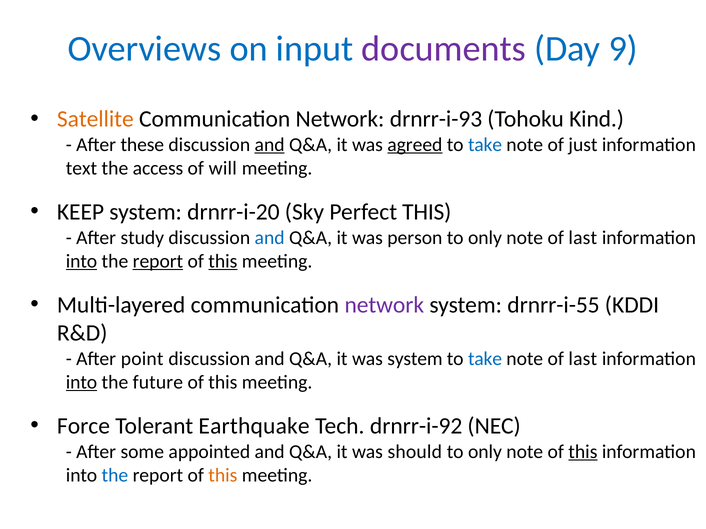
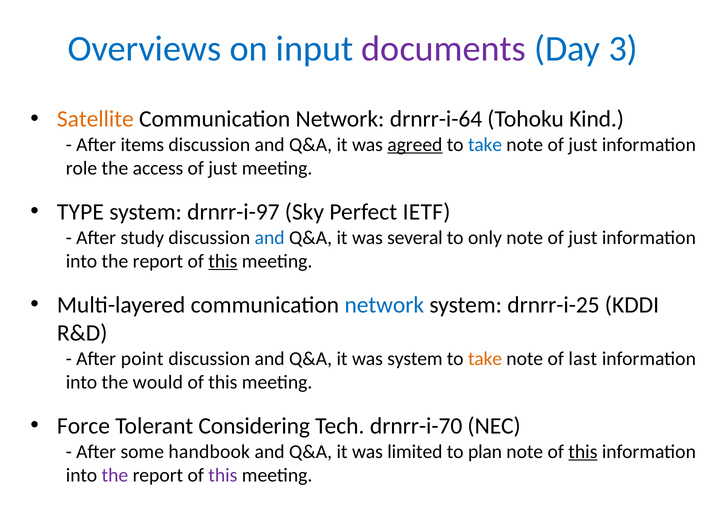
9: 9 -> 3
drnrr-i-93: drnrr-i-93 -> drnrr-i-64
these: these -> items
and at (270, 145) underline: present -> none
text: text -> role
will at (223, 168): will -> just
KEEP: KEEP -> TYPE
drnrr-i-20: drnrr-i-20 -> drnrr-i-97
Perfect THIS: THIS -> IETF
person: person -> several
last at (583, 238): last -> just
into at (81, 261) underline: present -> none
report at (158, 261) underline: present -> none
network at (384, 305) colour: purple -> blue
drnrr-i-55: drnrr-i-55 -> drnrr-i-25
take at (485, 359) colour: blue -> orange
into at (81, 383) underline: present -> none
future: future -> would
Earthquake: Earthquake -> Considering
drnrr-i-92: drnrr-i-92 -> drnrr-i-70
appointed: appointed -> handbook
should: should -> limited
only at (485, 452): only -> plan
the at (115, 476) colour: blue -> purple
this at (223, 476) colour: orange -> purple
